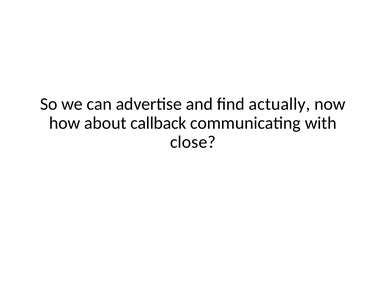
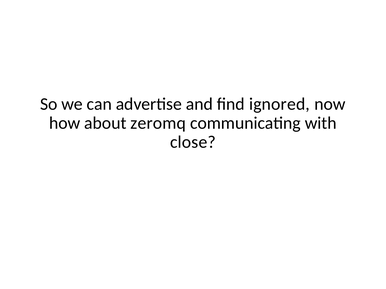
actually: actually -> ignored
callback: callback -> zeromq
